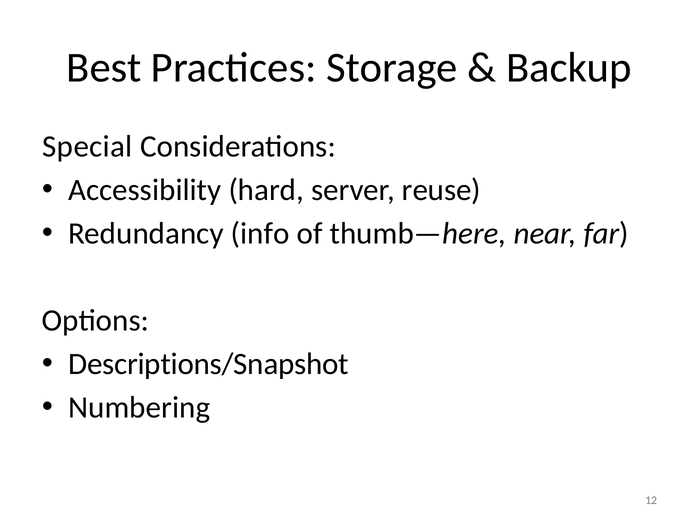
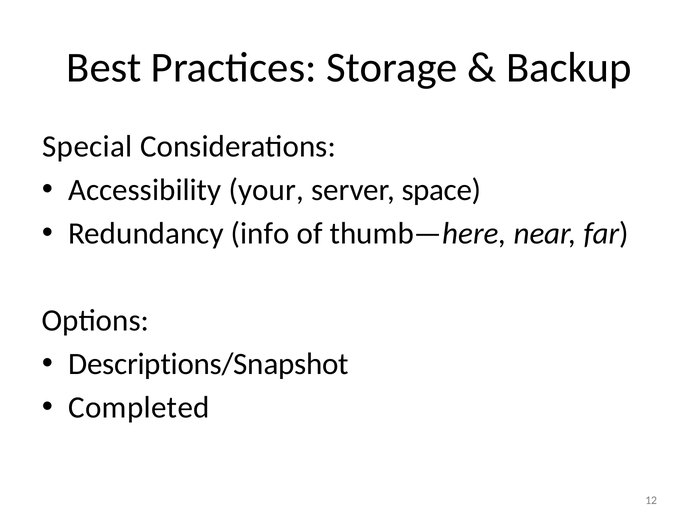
hard: hard -> your
reuse: reuse -> space
Numbering: Numbering -> Completed
